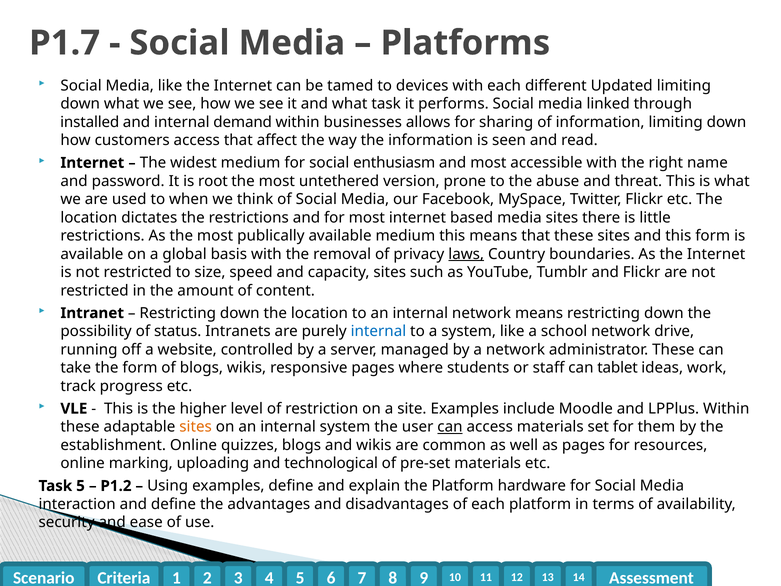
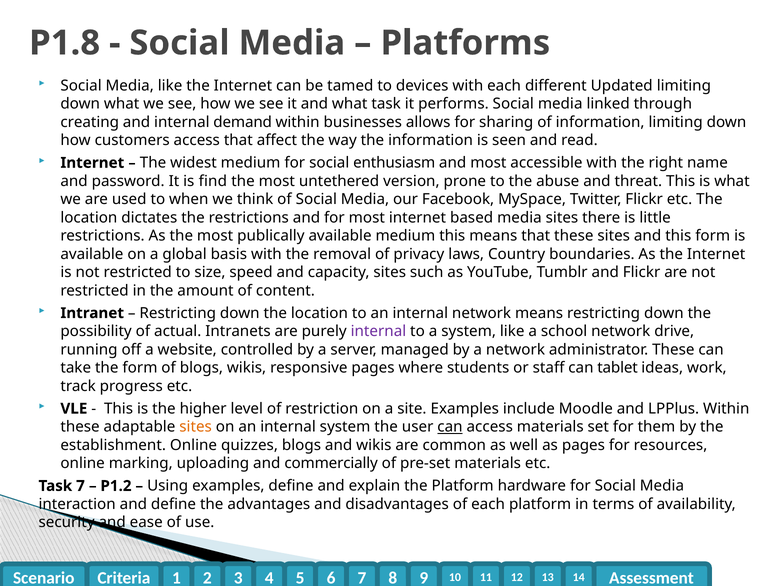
P1.7: P1.7 -> P1.8
installed: installed -> creating
root: root -> find
laws underline: present -> none
status: status -> actual
internal at (378, 331) colour: blue -> purple
technological: technological -> commercially
Task 5: 5 -> 7
